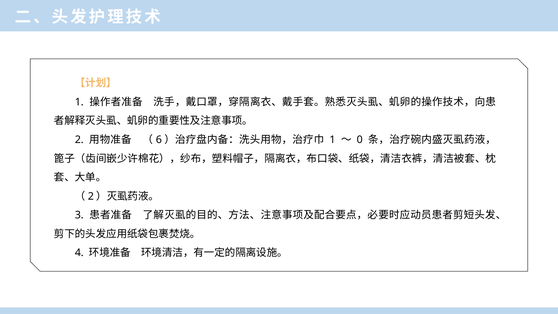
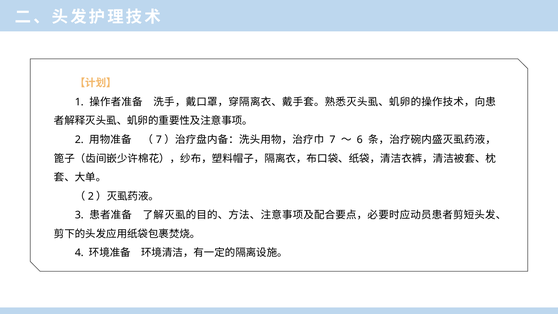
6 at (159, 140): 6 -> 7
1 at (332, 140): 1 -> 7
0: 0 -> 6
